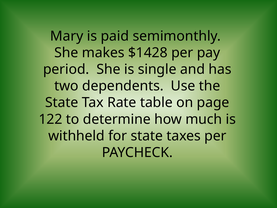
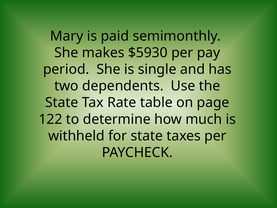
$1428: $1428 -> $5930
